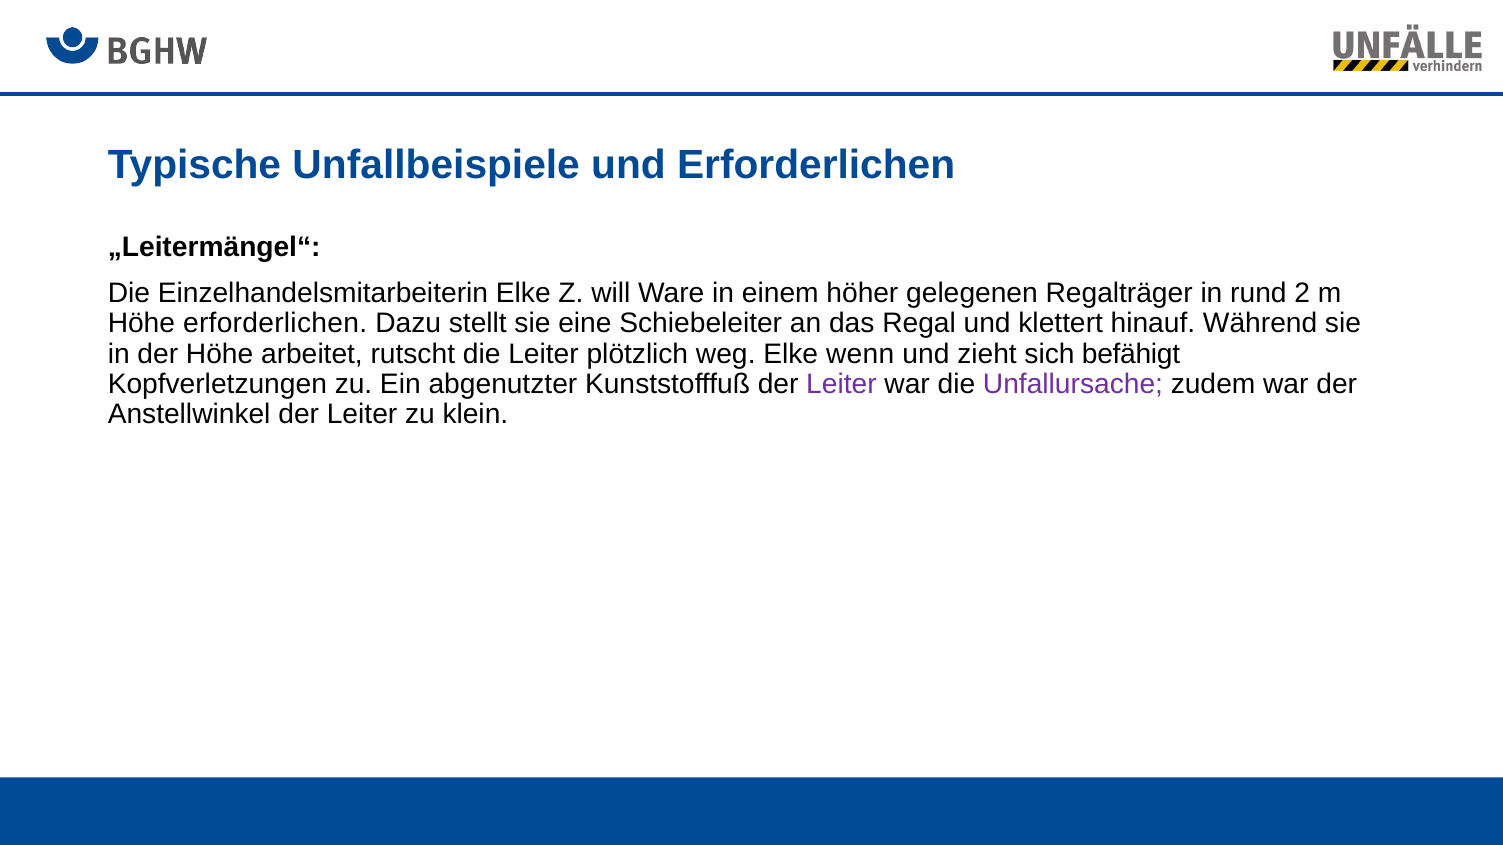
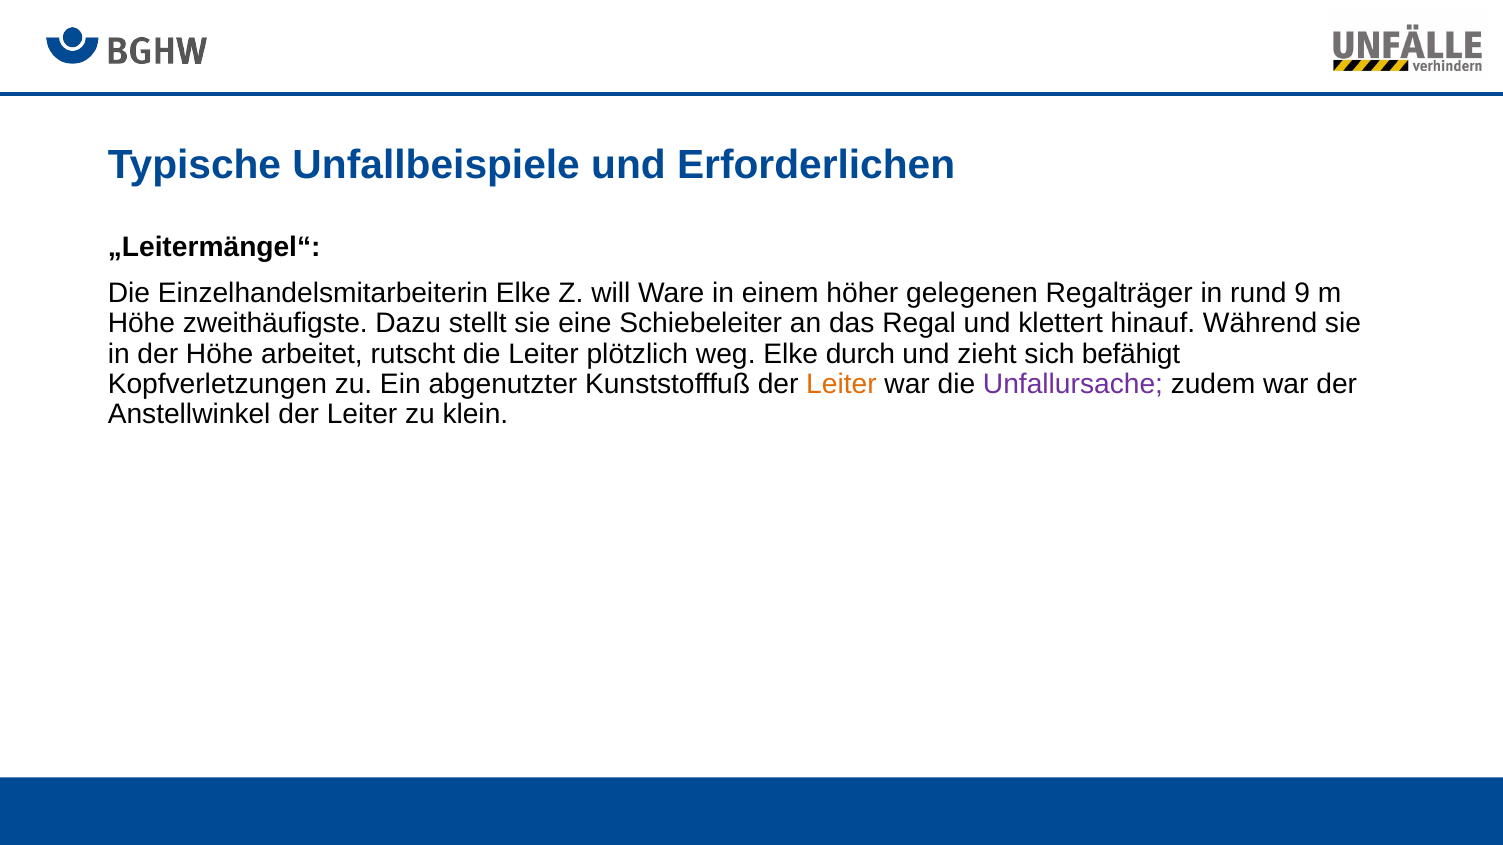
2: 2 -> 9
Höhe erforderlichen: erforderlichen -> zweithäufigste
wenn: wenn -> durch
Leiter at (841, 384) colour: purple -> orange
